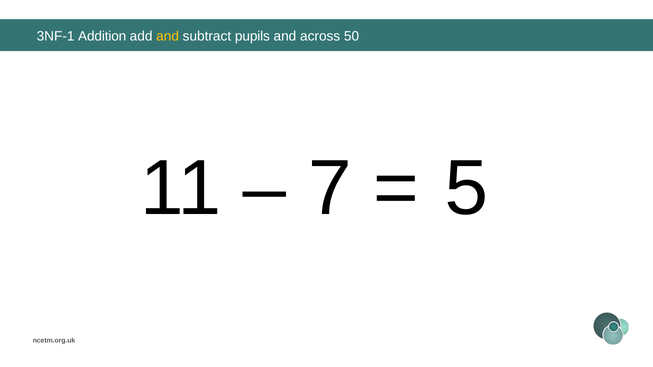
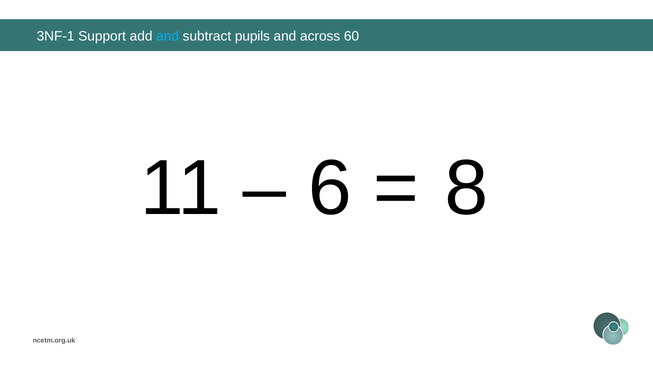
Addition: Addition -> Support
and at (168, 36) colour: yellow -> light blue
50: 50 -> 60
7: 7 -> 6
5: 5 -> 8
